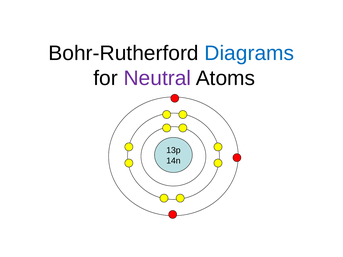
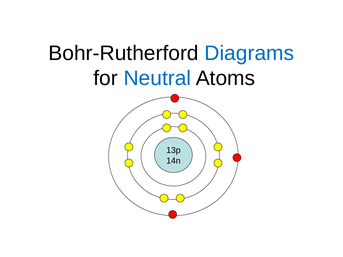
Neutral colour: purple -> blue
